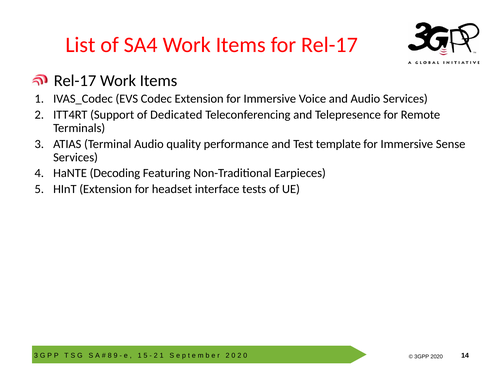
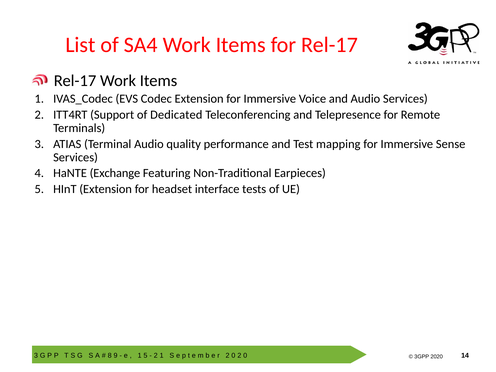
template: template -> mapping
Decoding: Decoding -> Exchange
